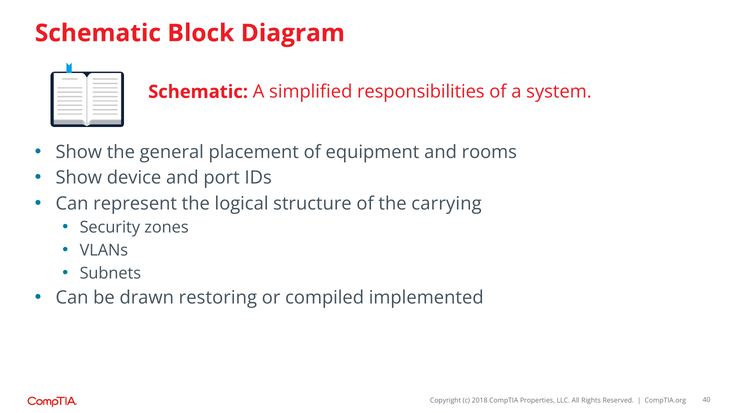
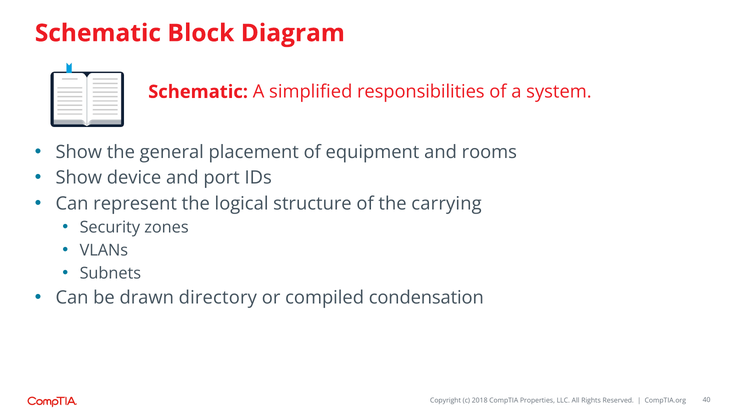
restoring: restoring -> directory
implemented: implemented -> condensation
